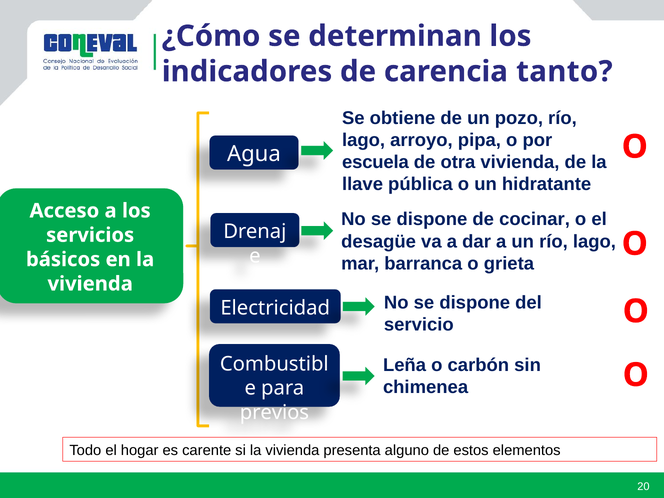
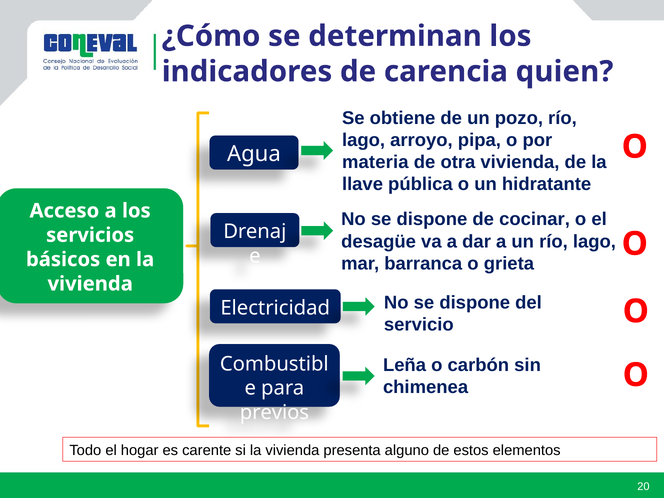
tanto: tanto -> quien
escuela: escuela -> materia
